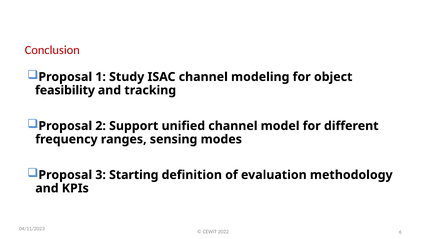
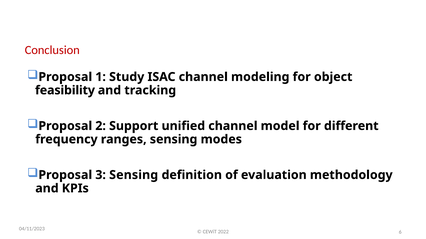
3 Starting: Starting -> Sensing
